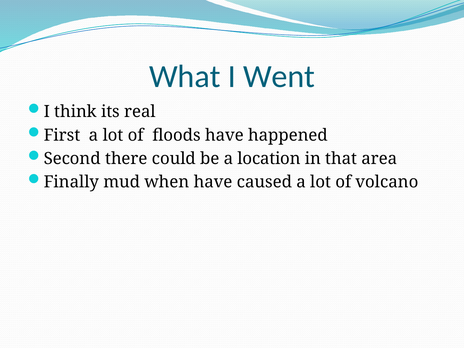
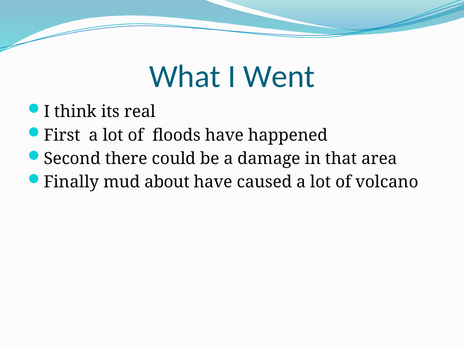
location: location -> damage
when: when -> about
